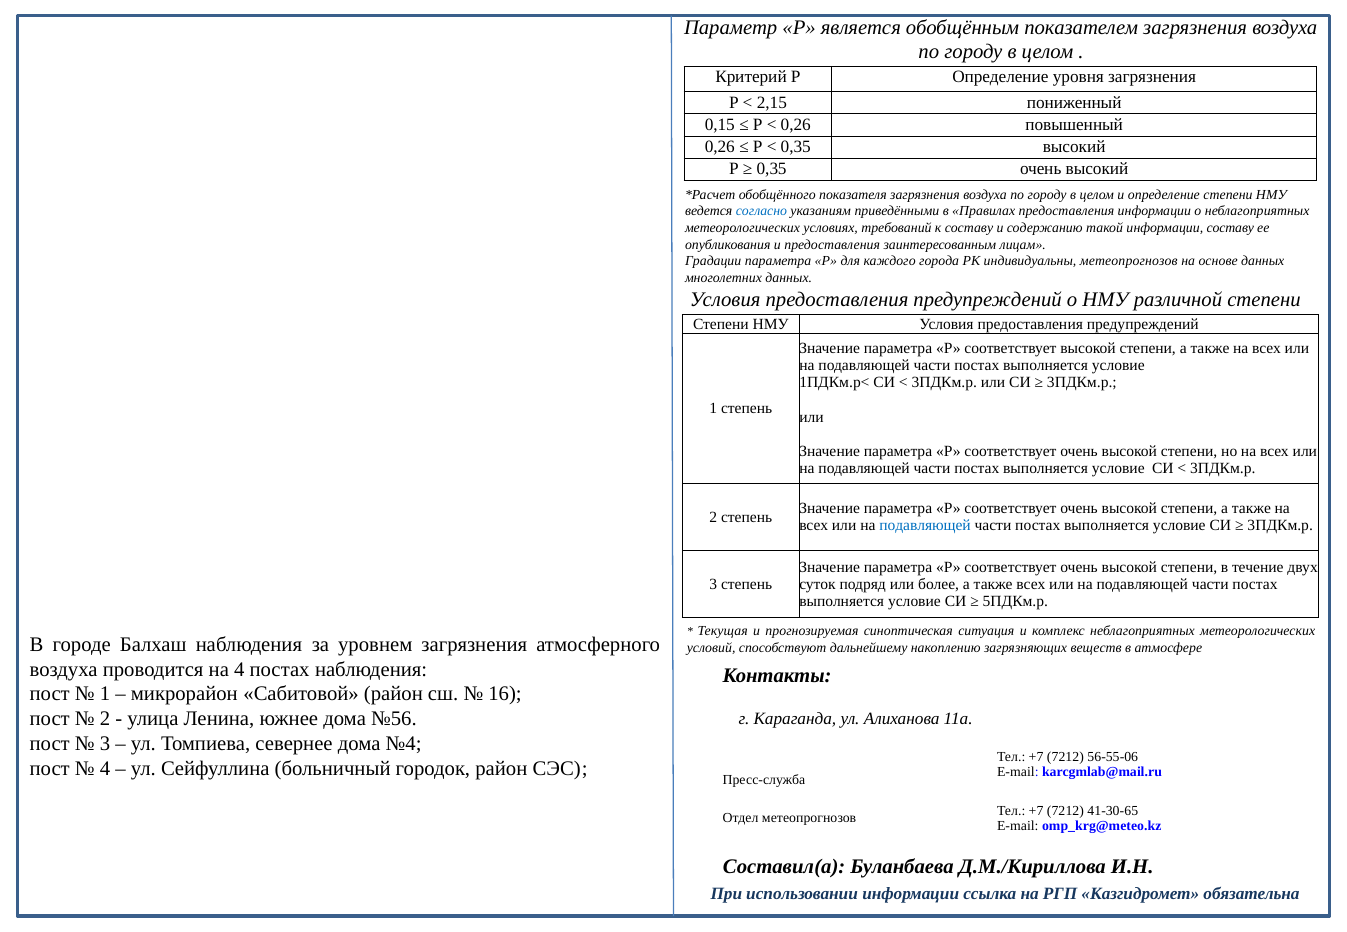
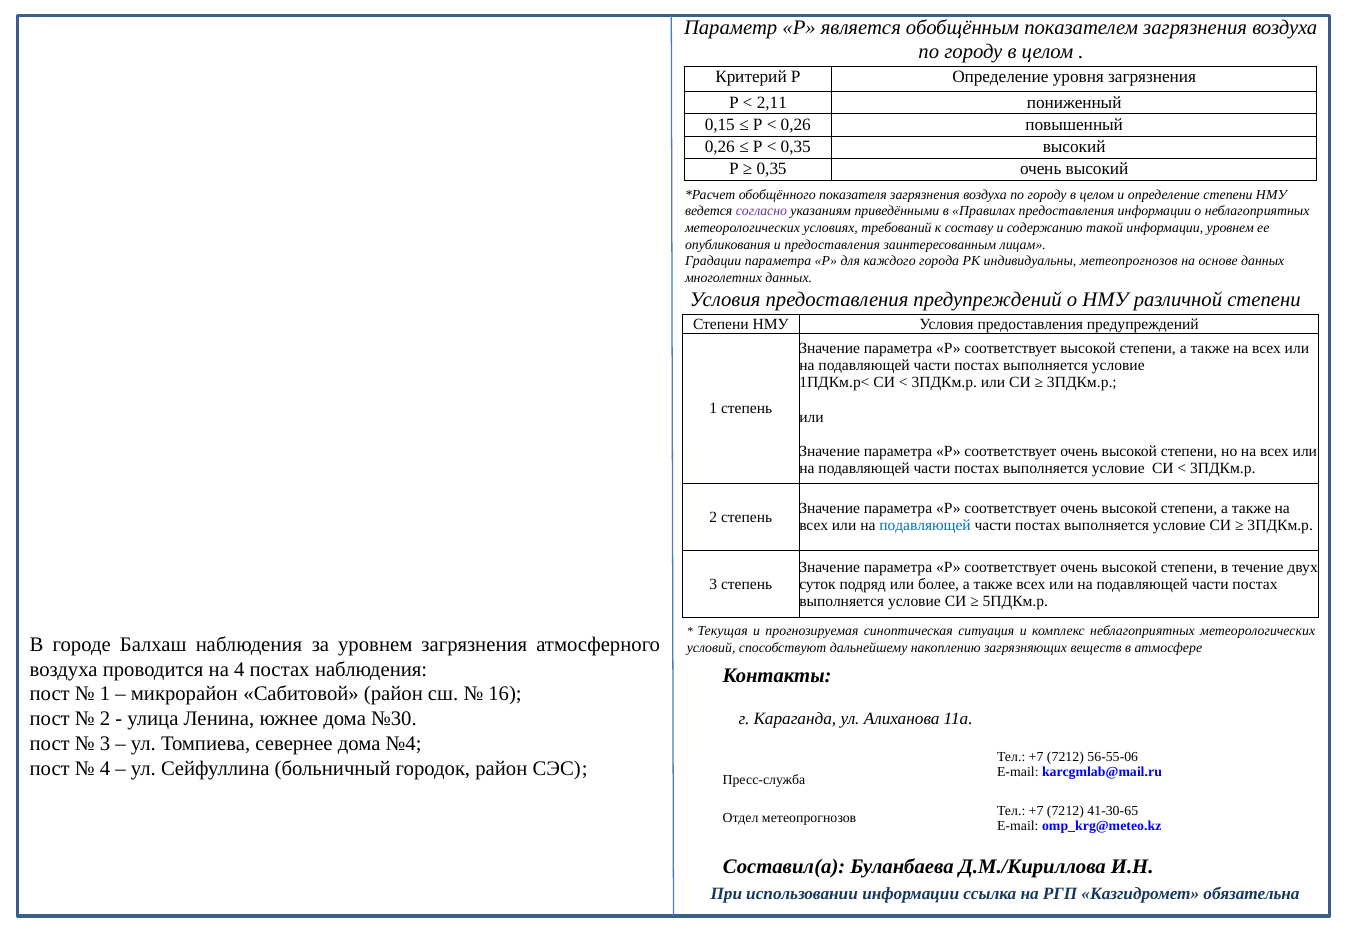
2,15: 2,15 -> 2,11
согласно colour: blue -> purple
информации составу: составу -> уровнем
№56: №56 -> №30
